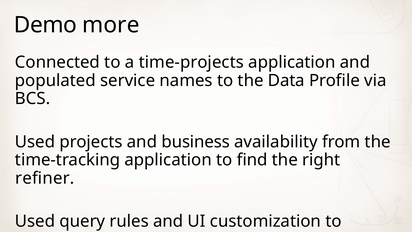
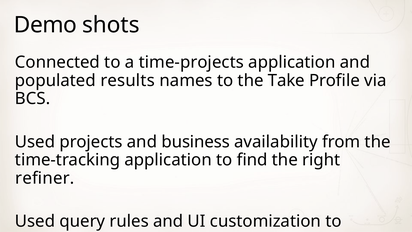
more: more -> shots
populated service: service -> results
Data: Data -> Take
